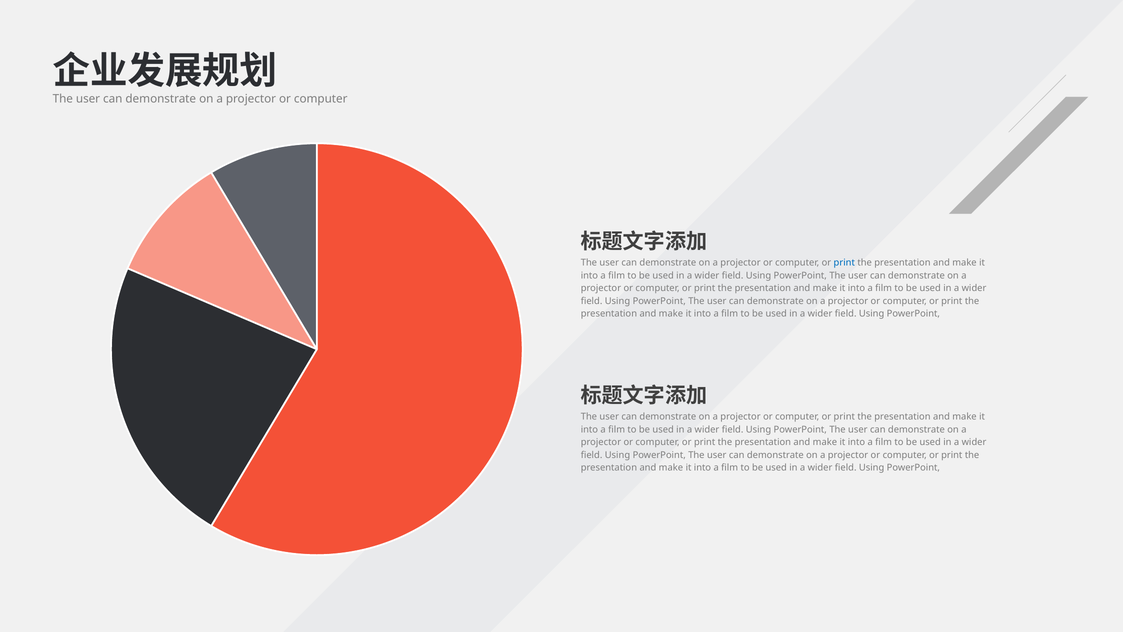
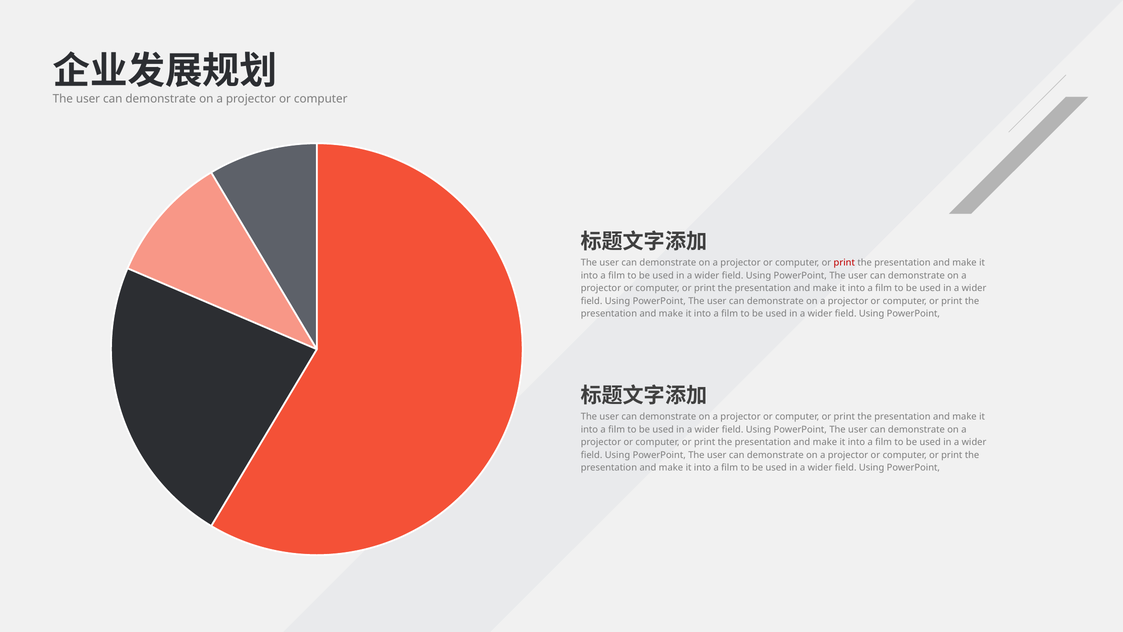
print at (844, 263) colour: blue -> red
